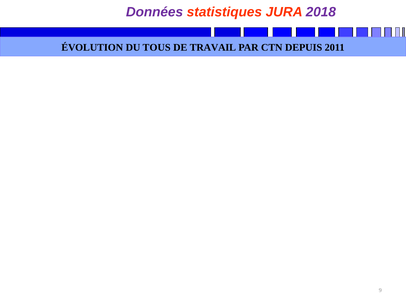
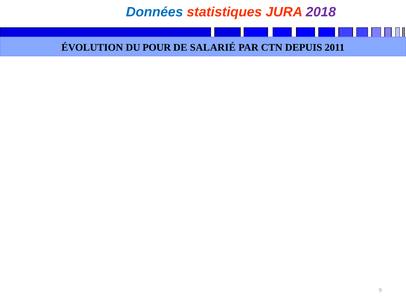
Données colour: purple -> blue
TOUS: TOUS -> POUR
TRAVAIL: TRAVAIL -> SALARIÉ
